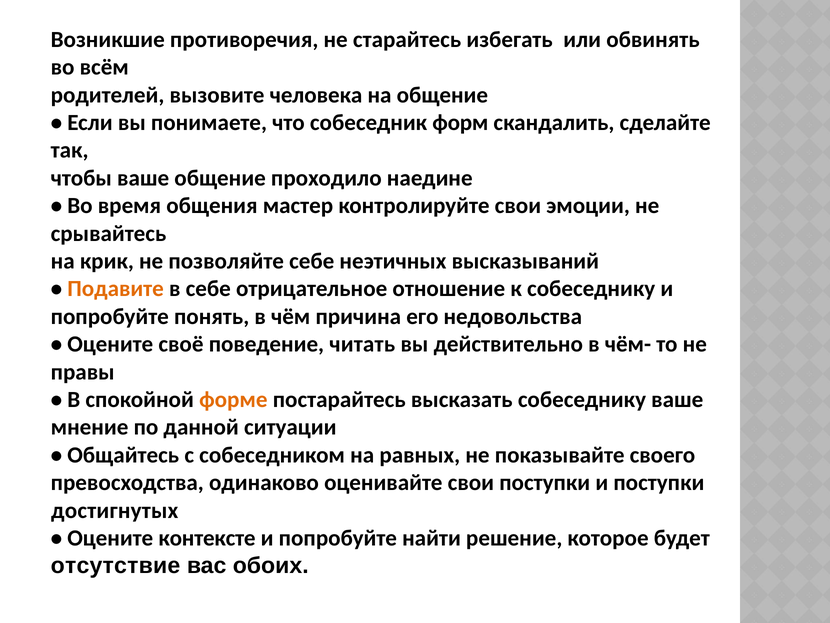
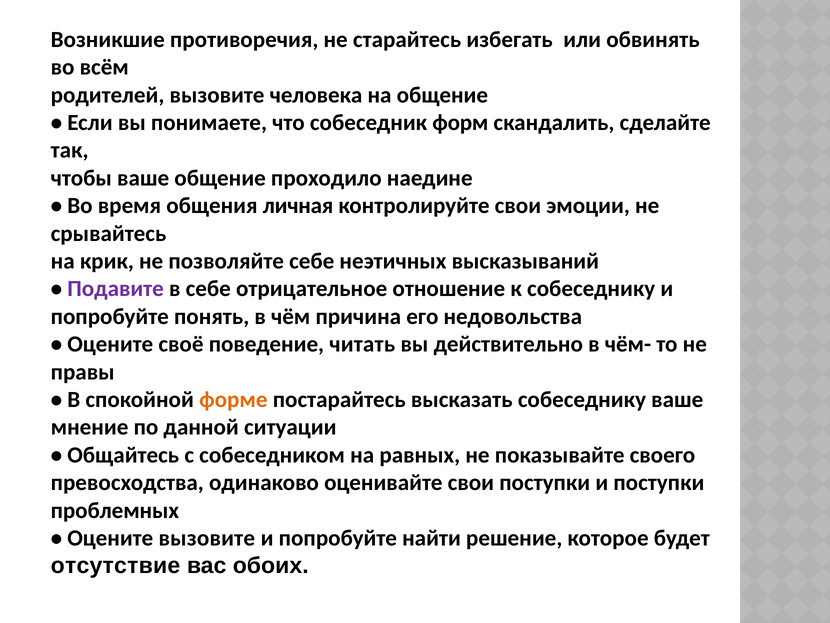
мастер: мастер -> личная
Подавите colour: orange -> purple
достигнутых: достигнутых -> проблемных
Оцените контексте: контексте -> вызовите
